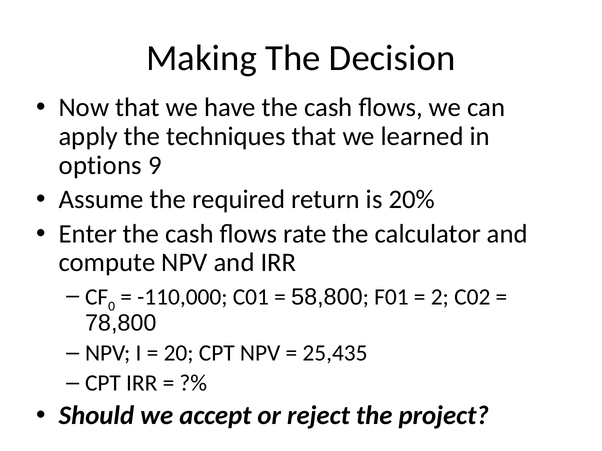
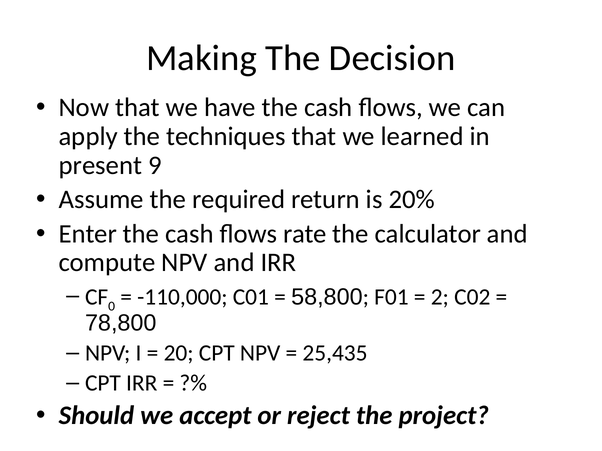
options: options -> present
